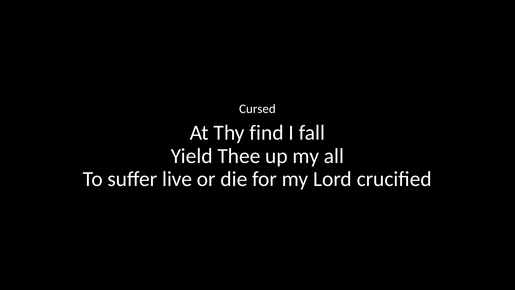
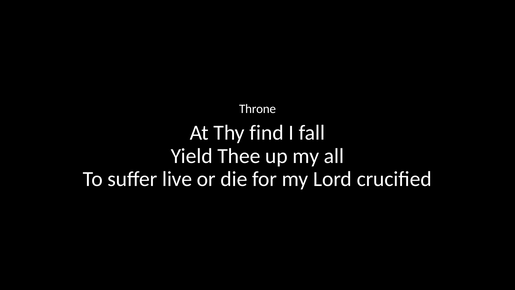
Cursed: Cursed -> Throne
